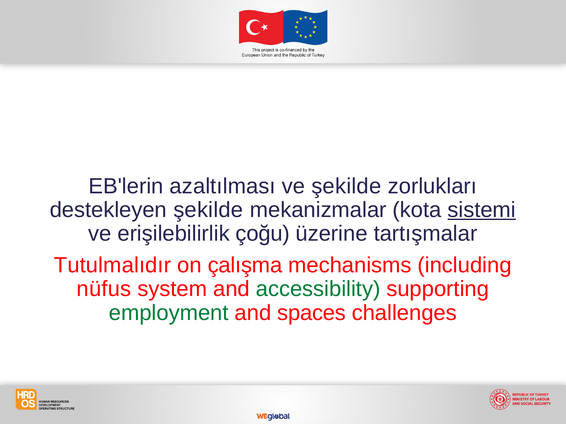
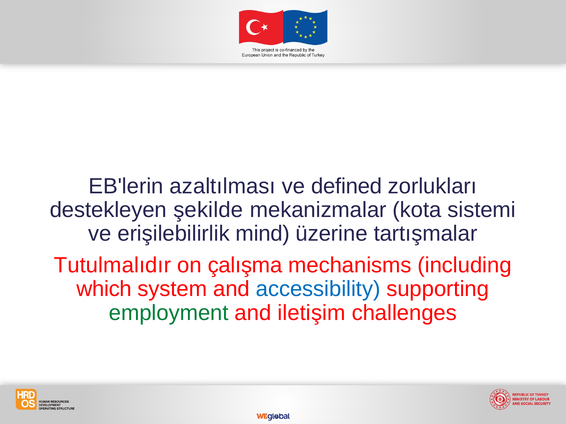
ve şekilde: şekilde -> defined
sistemi underline: present -> none
çoğu: çoğu -> mind
nüfus: nüfus -> which
accessibility colour: green -> blue
spaces: spaces -> iletişim
